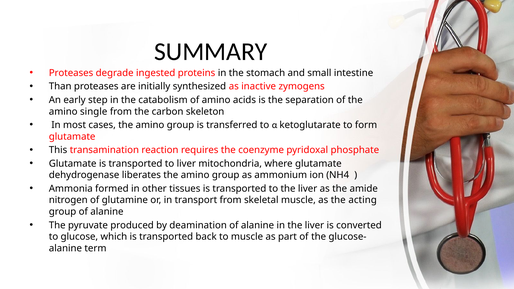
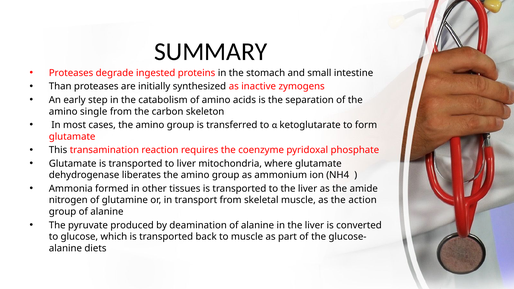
acting: acting -> action
term: term -> diets
